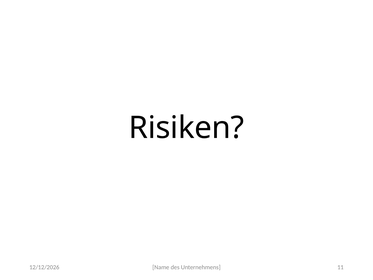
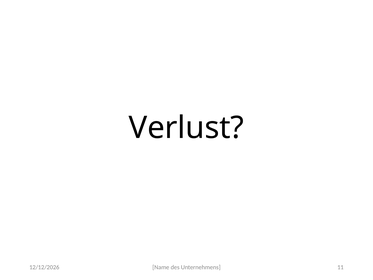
Risiken: Risiken -> Verlust
